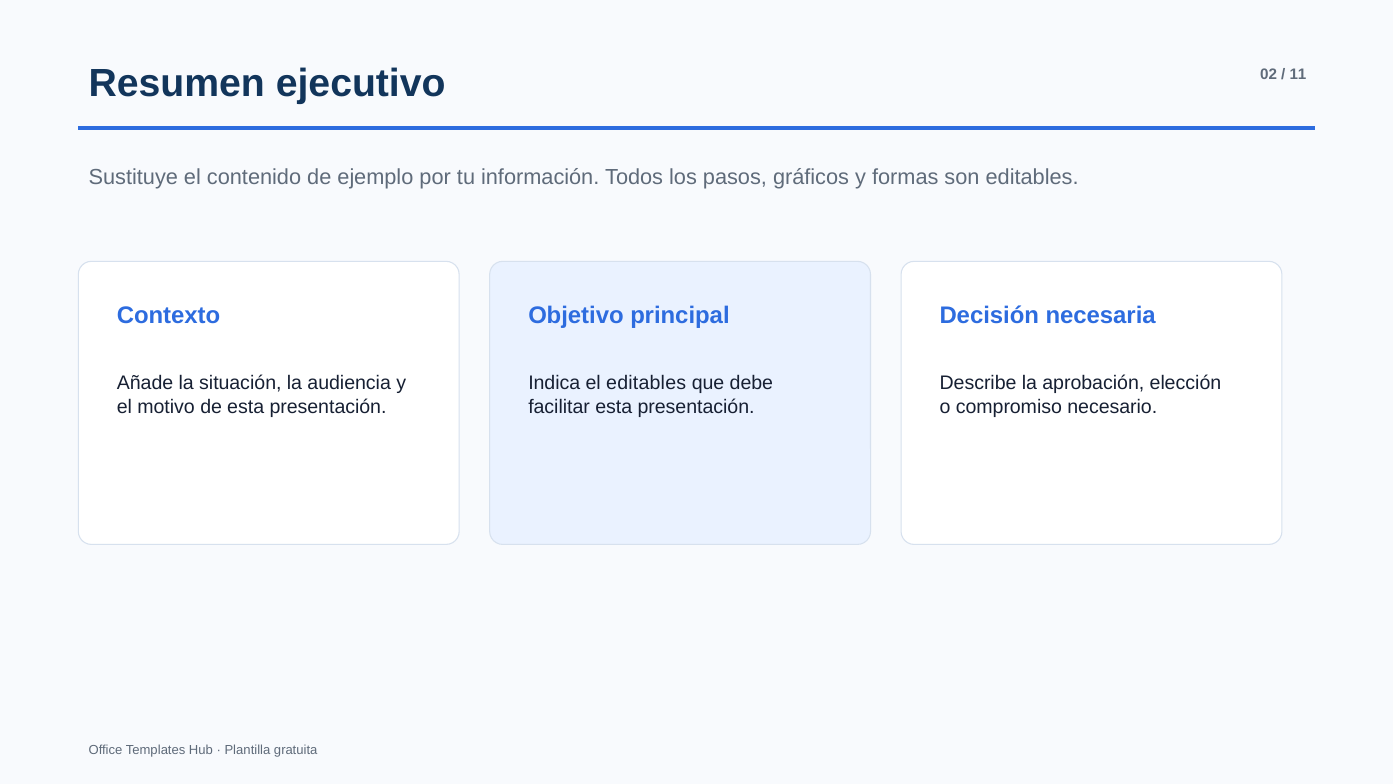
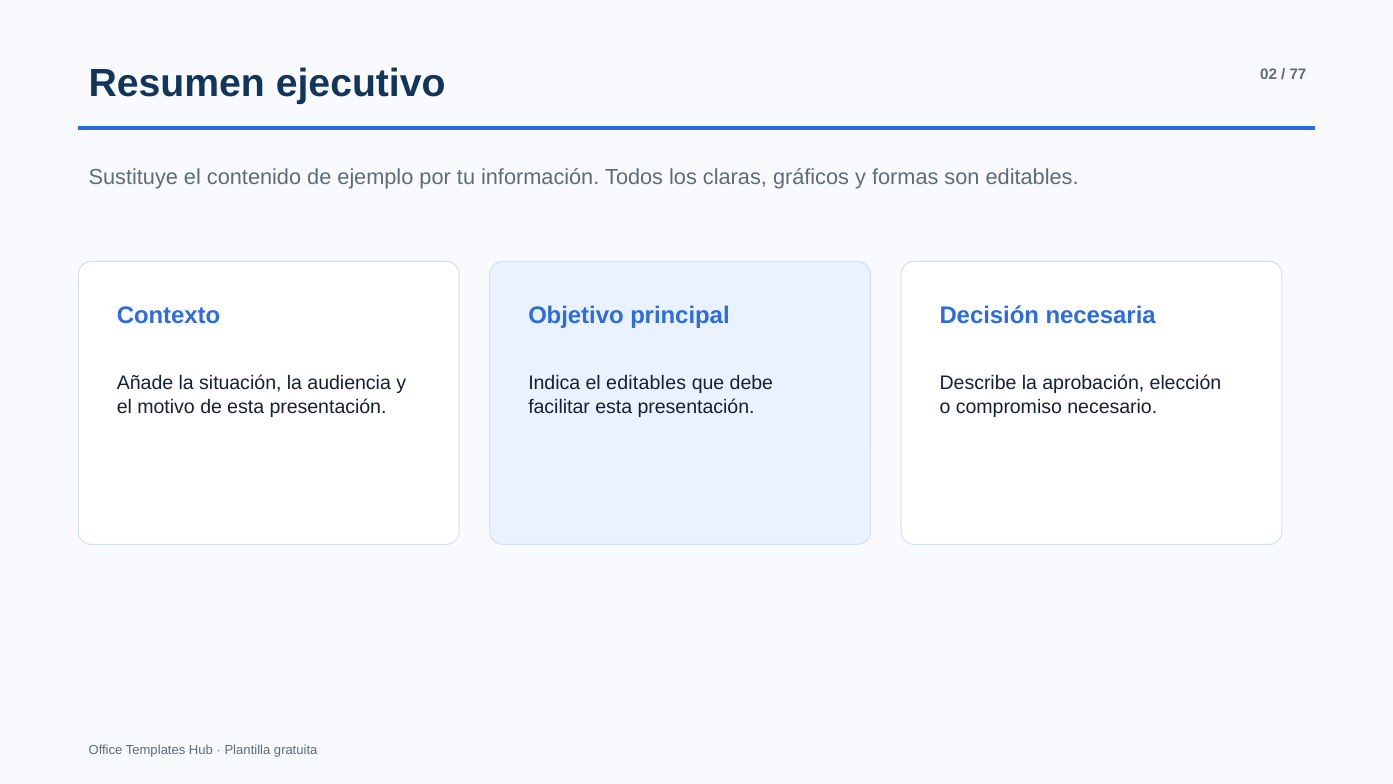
11: 11 -> 77
pasos: pasos -> claras
